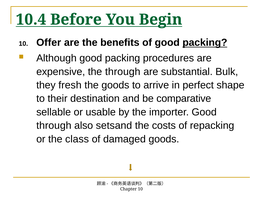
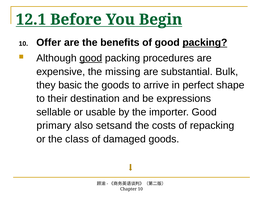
10.4: 10.4 -> 12.1
good at (91, 58) underline: none -> present
the through: through -> missing
fresh: fresh -> basic
comparative: comparative -> expressions
through at (54, 126): through -> primary
